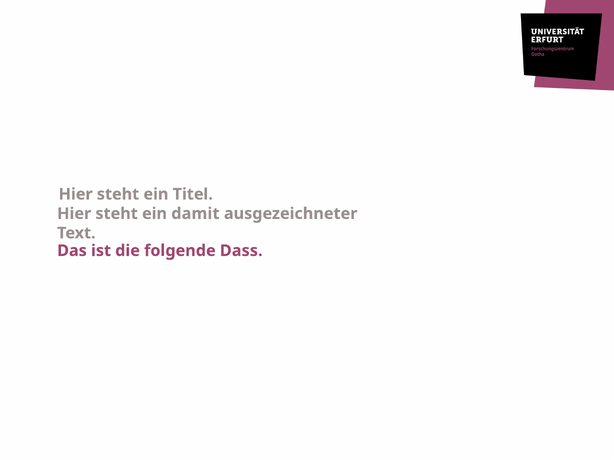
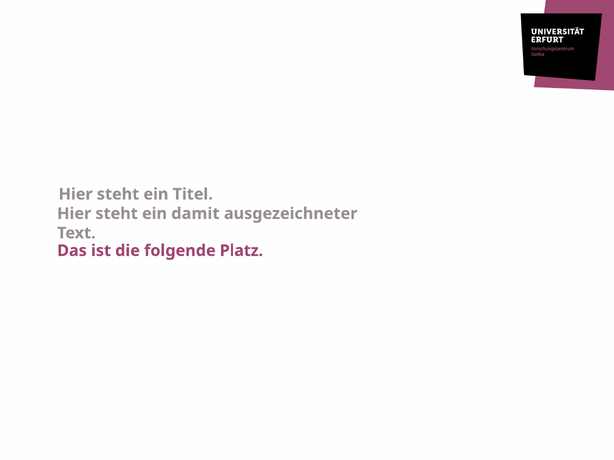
Dass: Dass -> Platz
